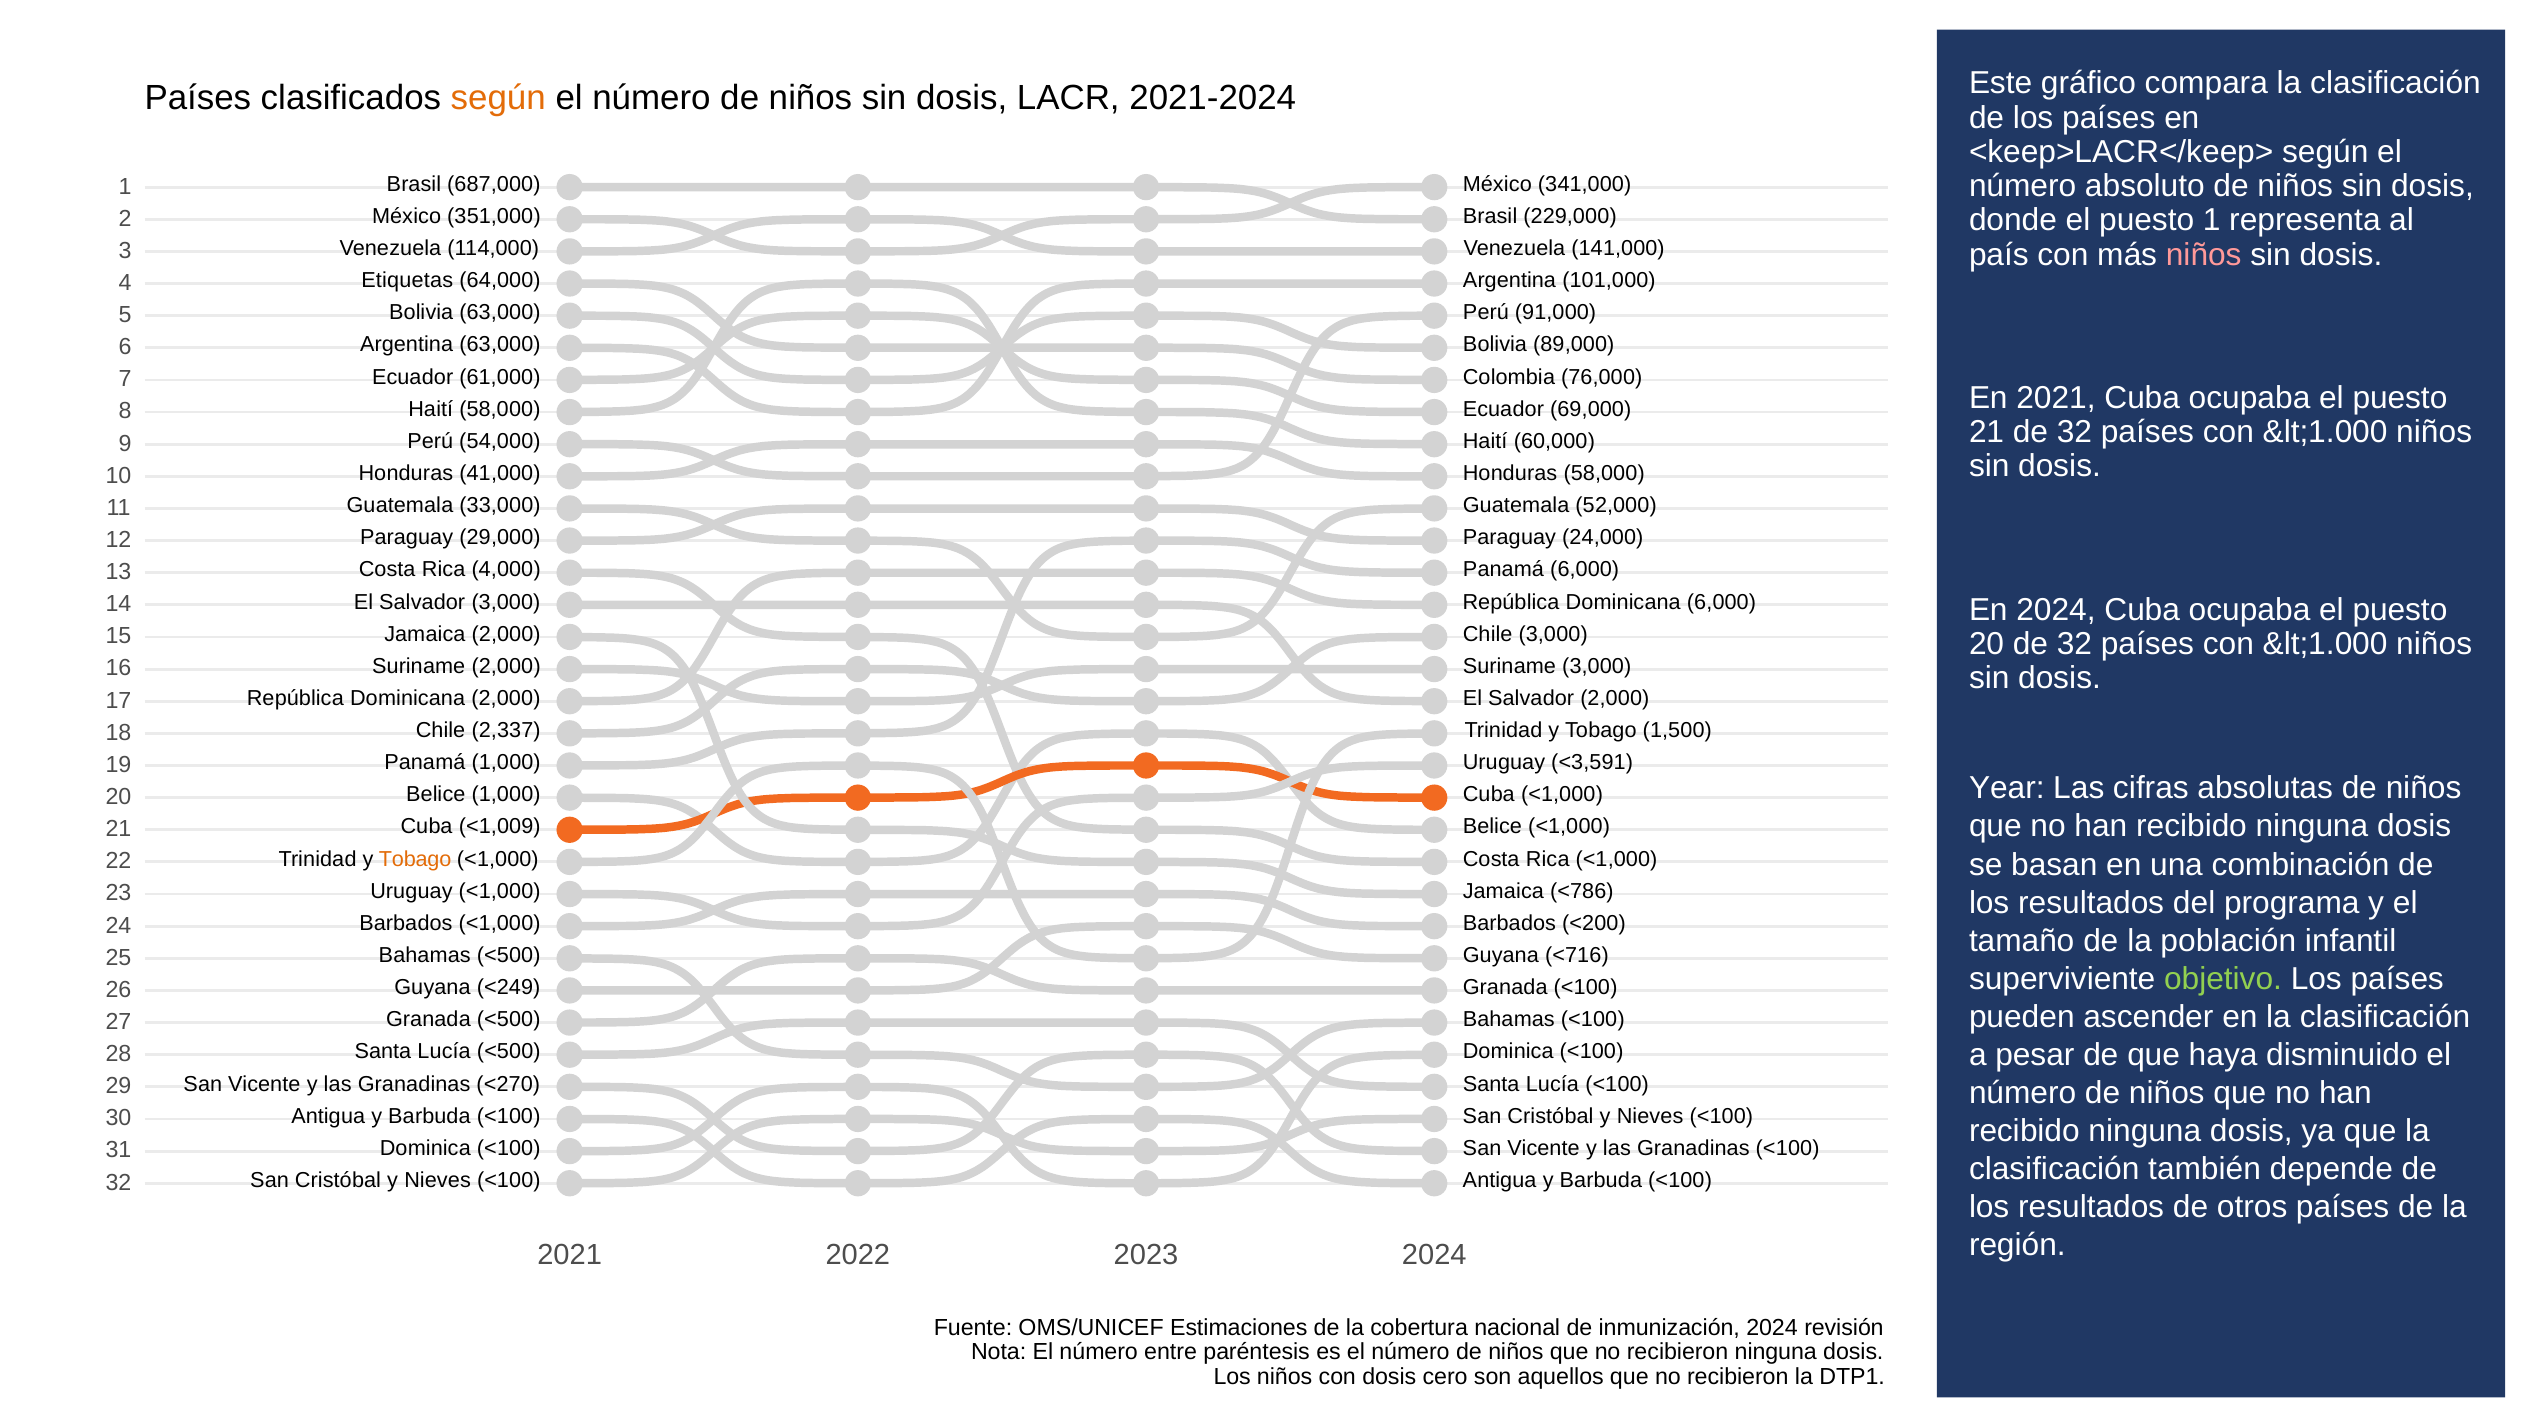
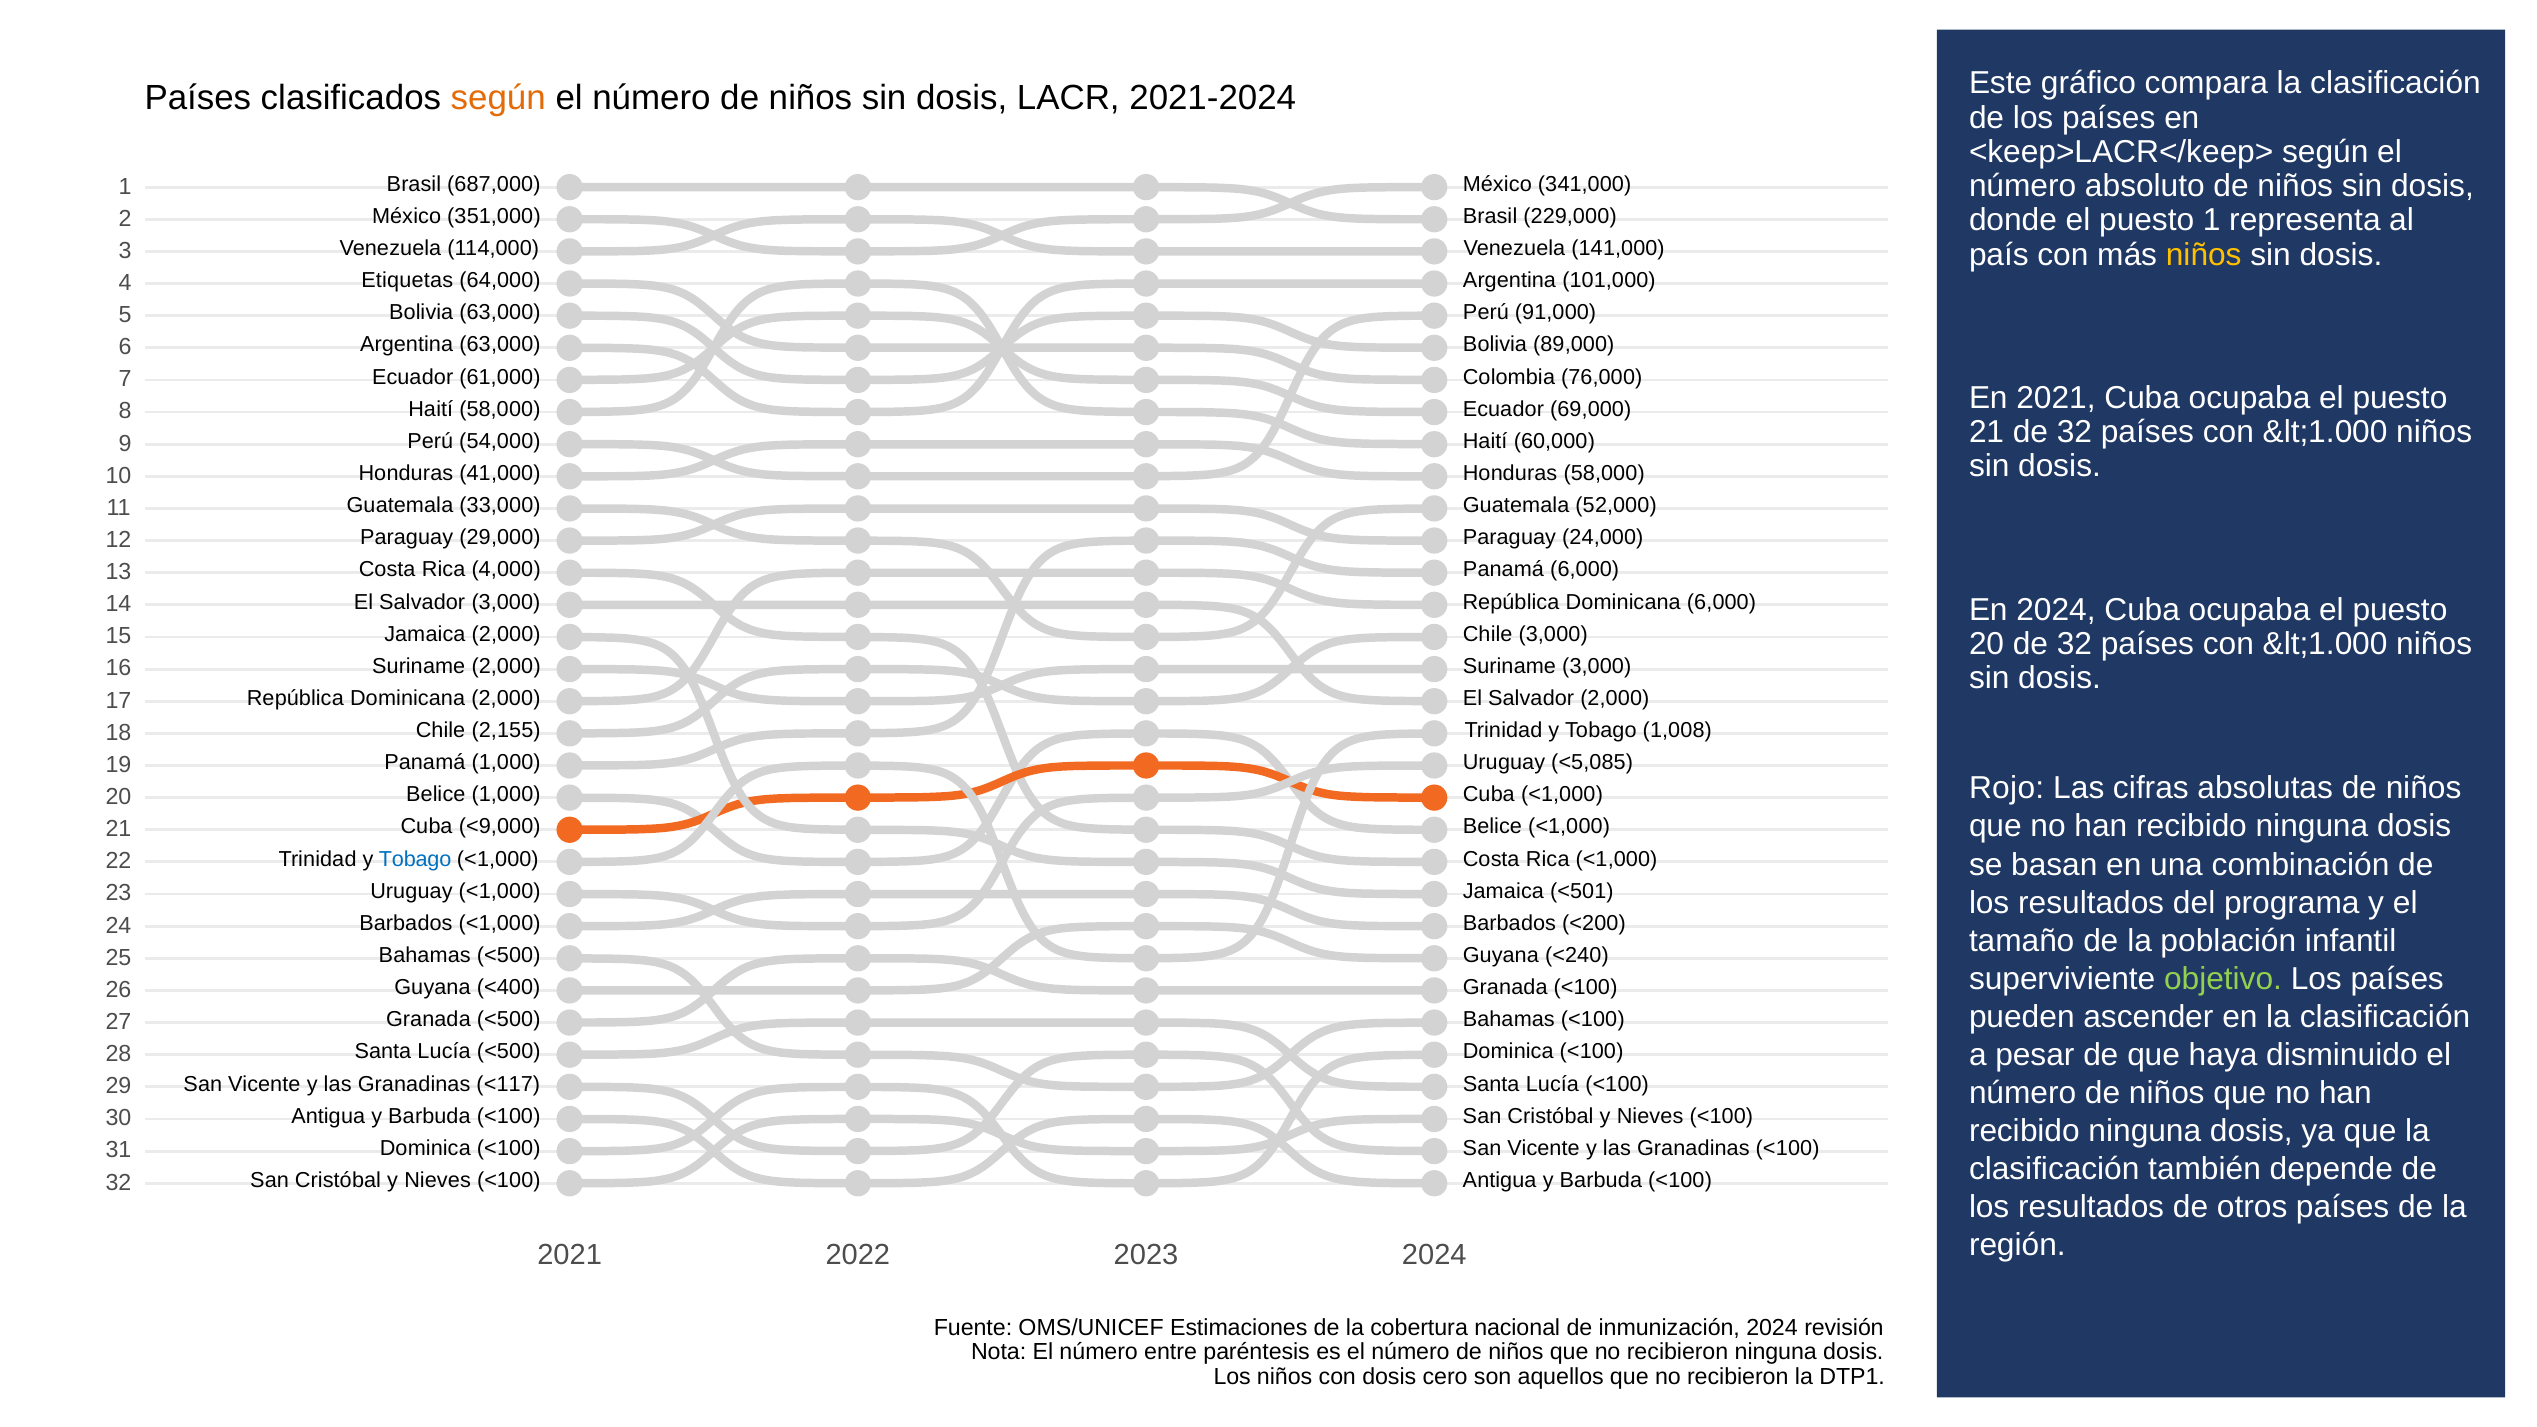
niños at (2204, 255) colour: pink -> yellow
2,337: 2,337 -> 2,155
1,500: 1,500 -> 1,008
<3,591: <3,591 -> <5,085
Year: Year -> Rojo
<1,009: <1,009 -> <9,000
Tobago at (415, 859) colour: orange -> blue
<786: <786 -> <501
<716: <716 -> <240
<249: <249 -> <400
<270: <270 -> <117
